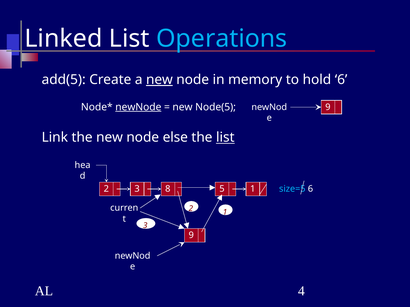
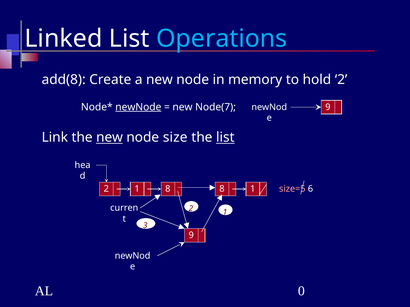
add(5: add(5 -> add(8
new at (159, 80) underline: present -> none
hold 6: 6 -> 2
Node(5: Node(5 -> Node(7
new at (110, 138) underline: none -> present
else: else -> size
2 3: 3 -> 1
8 5: 5 -> 8
size=5 colour: light blue -> pink
4: 4 -> 0
